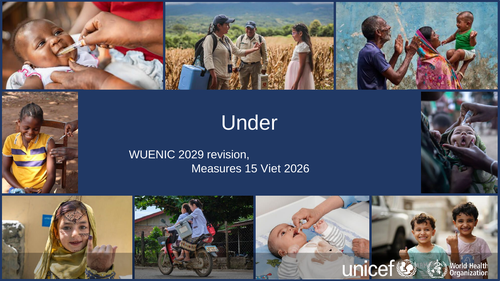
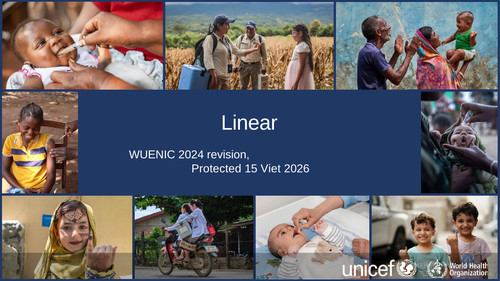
Under: Under -> Linear
2029: 2029 -> 2024
Measures: Measures -> Protected
